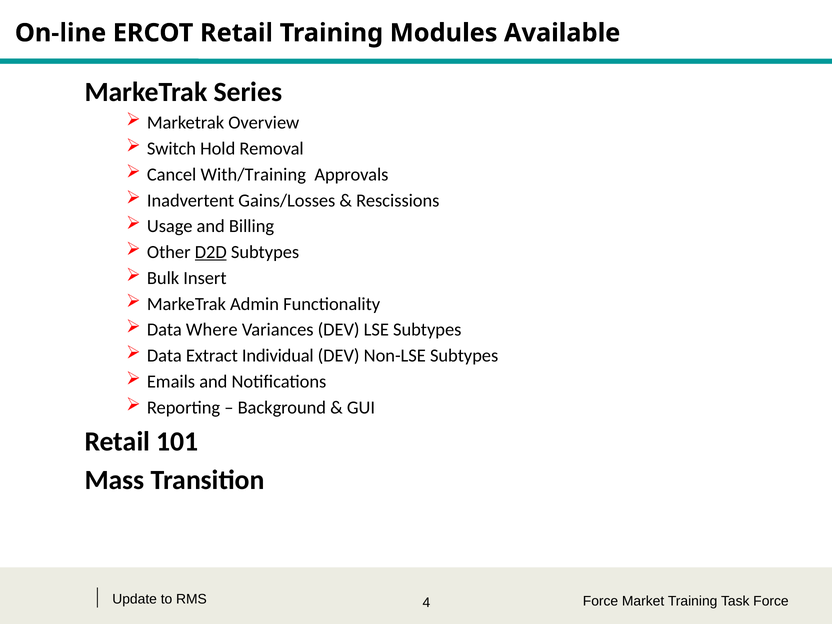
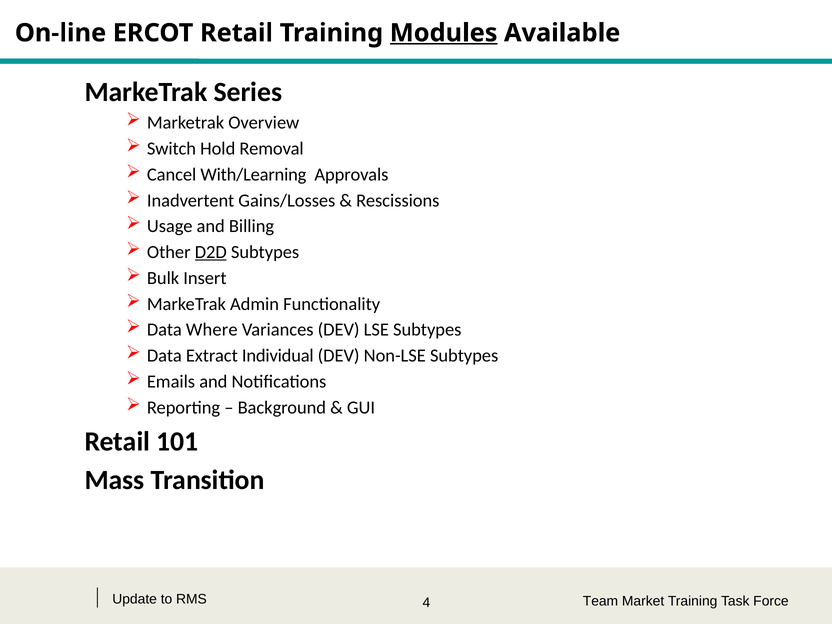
Modules underline: none -> present
With/Training: With/Training -> With/Learning
Force at (600, 601): Force -> Team
